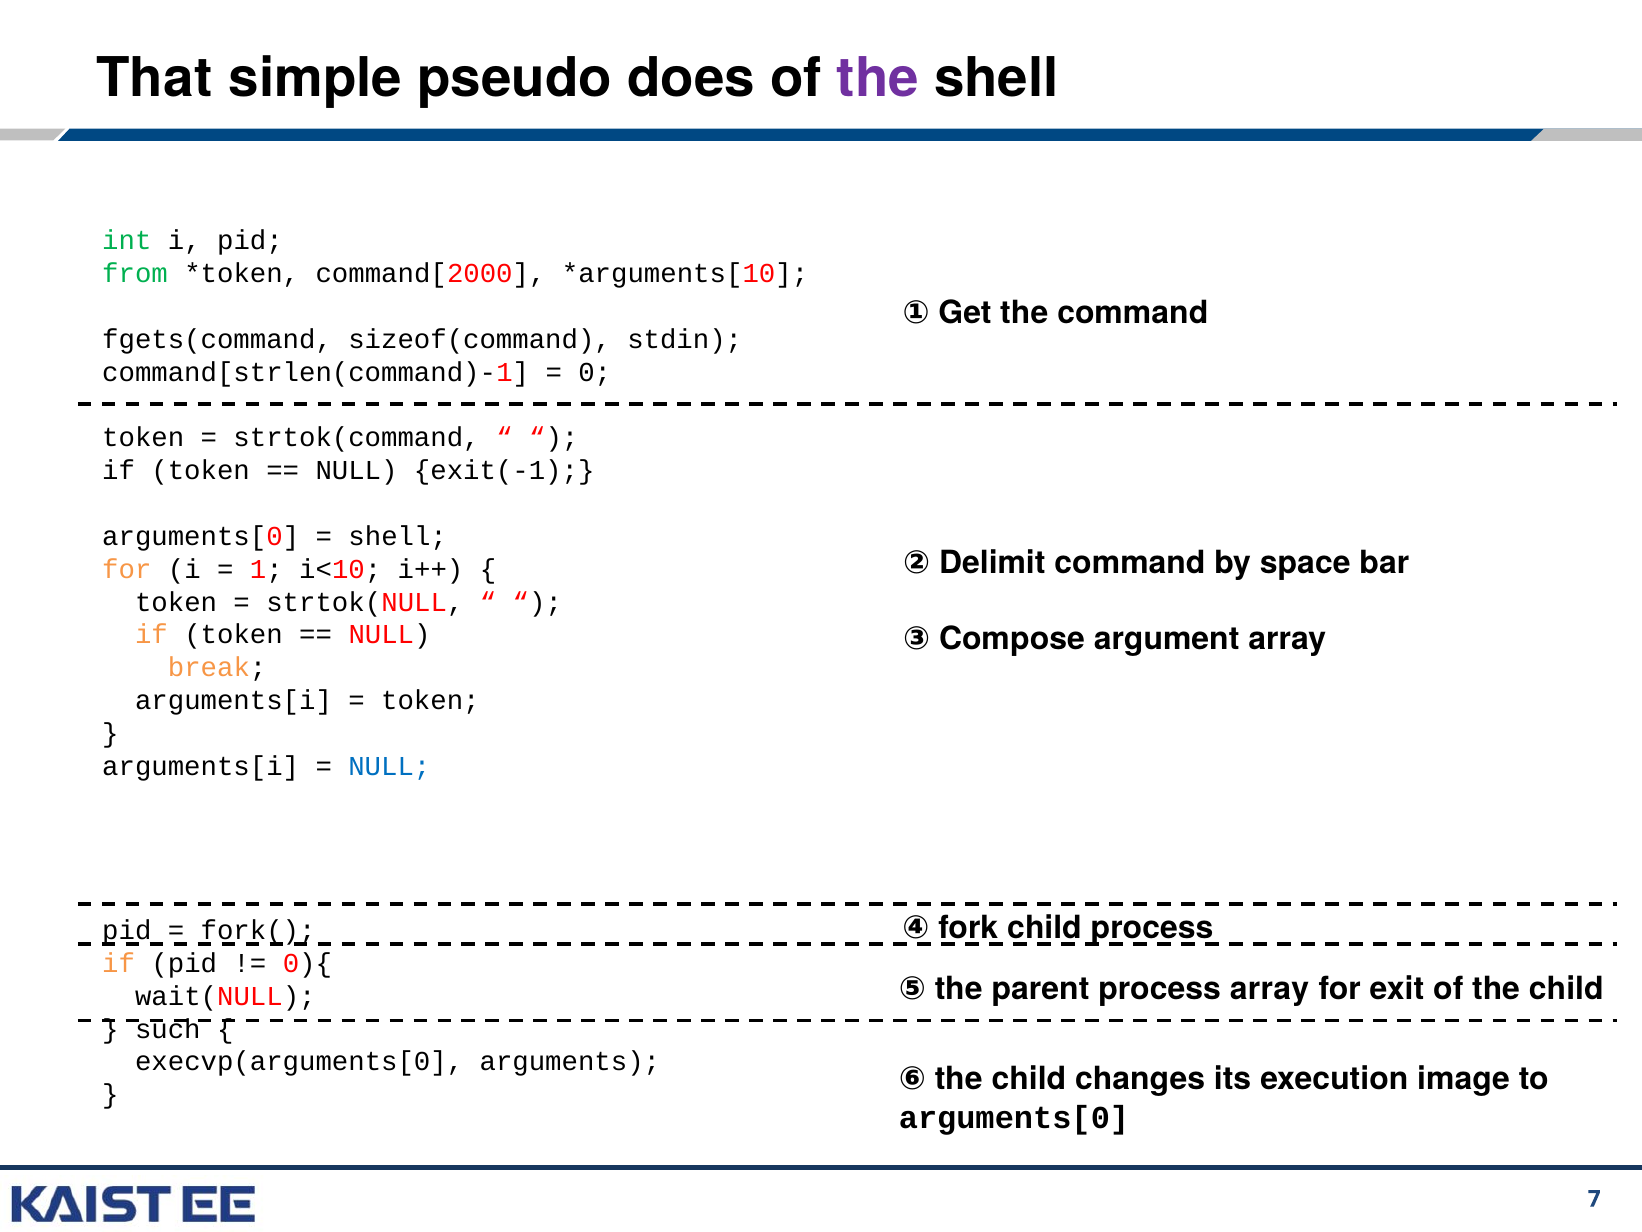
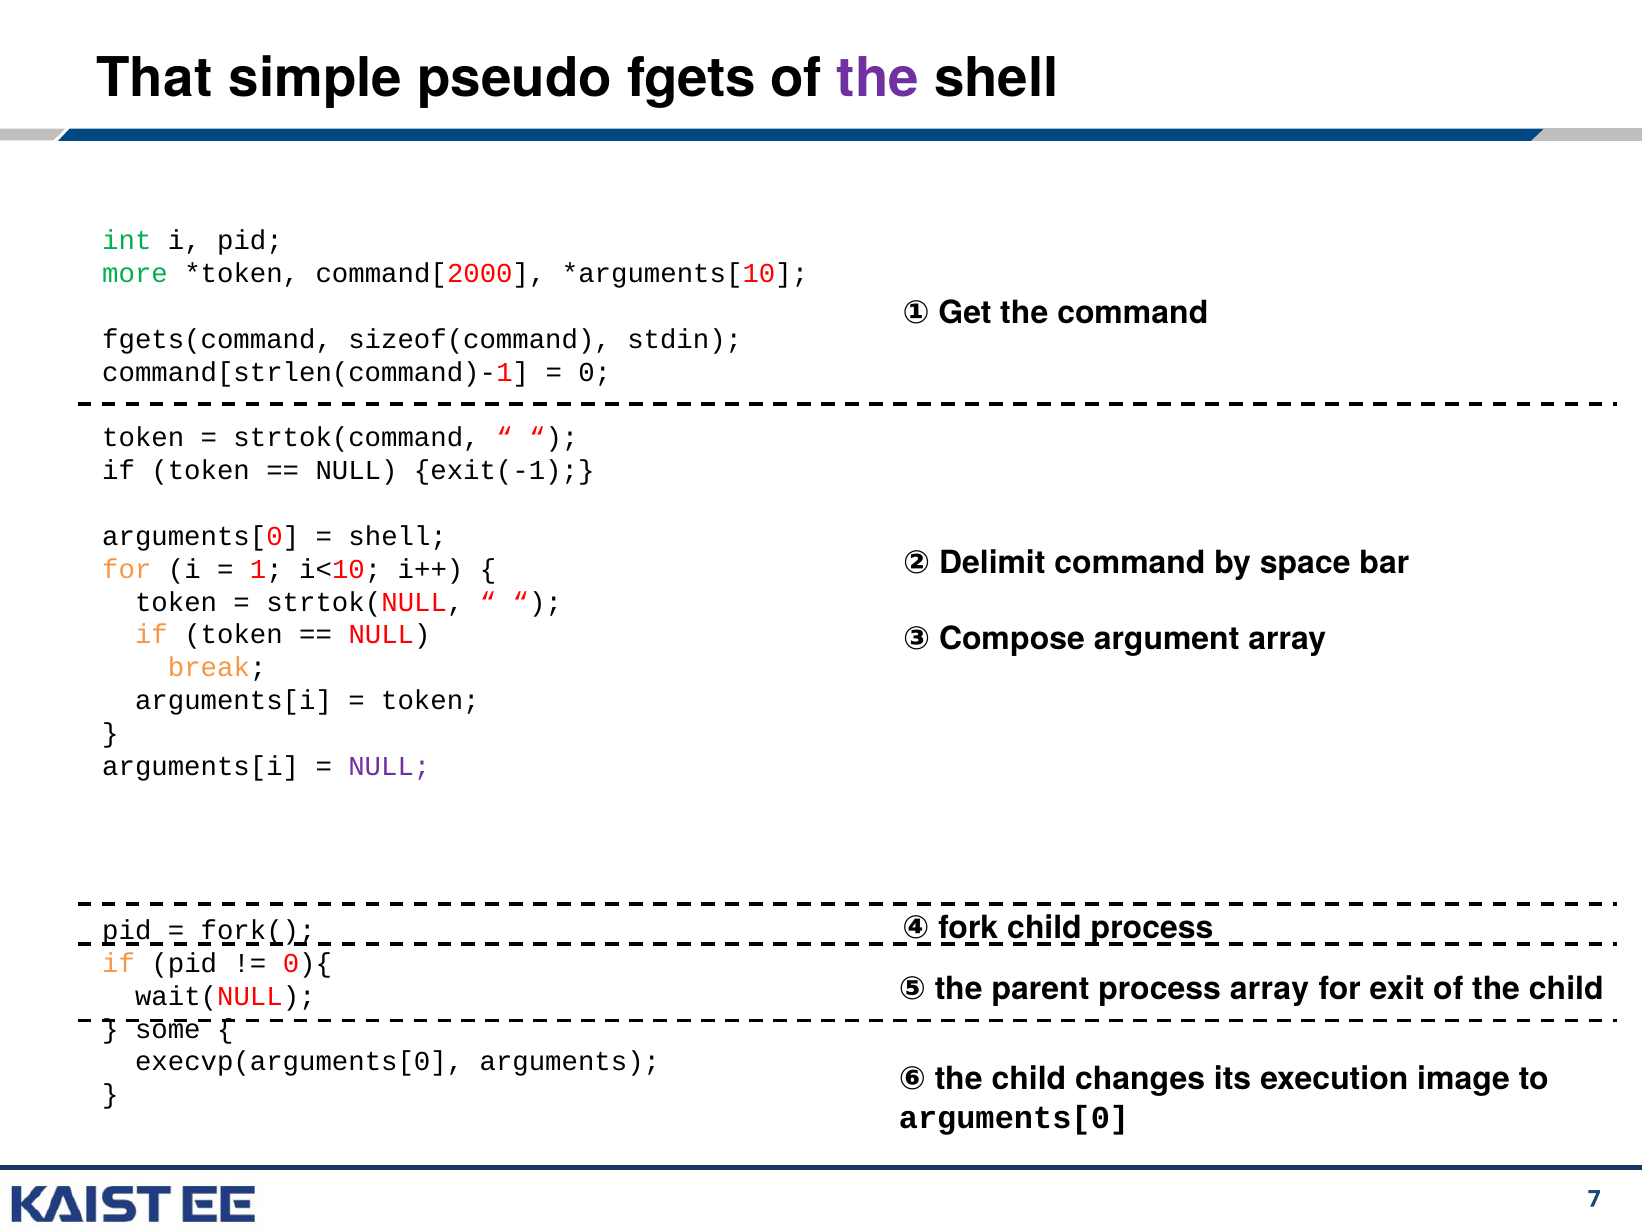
does: does -> fgets
from: from -> more
NULL at (389, 766) colour: blue -> purple
such: such -> some
